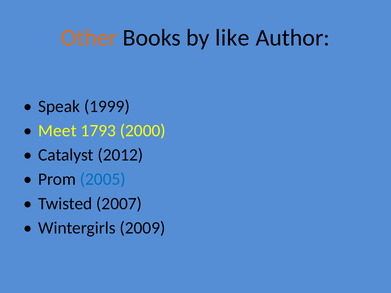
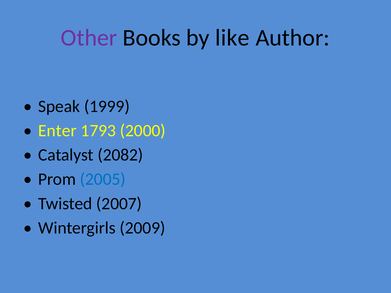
Other colour: orange -> purple
Meet: Meet -> Enter
2012: 2012 -> 2082
